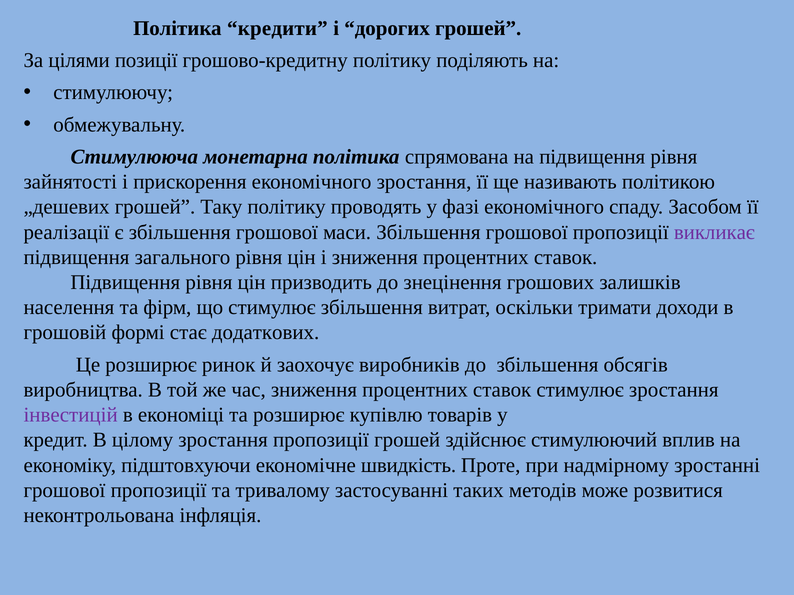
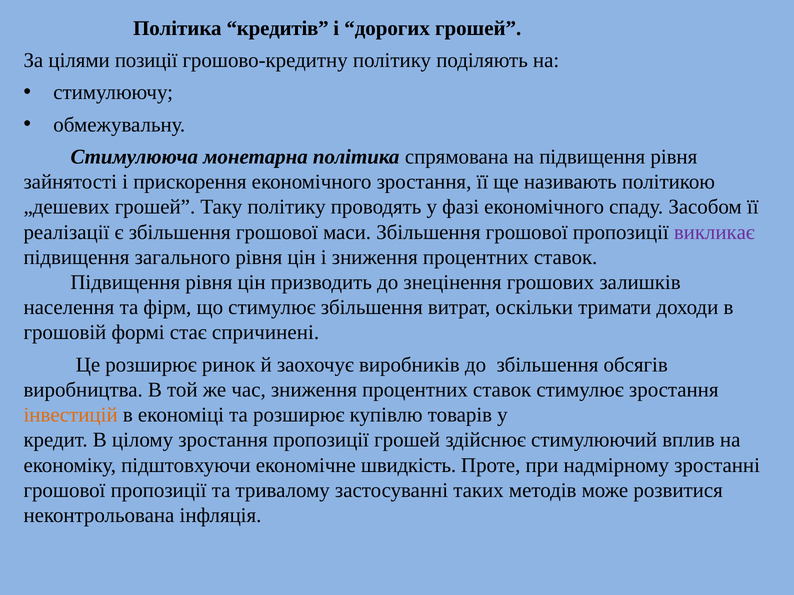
кредити: кредити -> кредитів
додаткових: додаткових -> спричинені
інвестицій colour: purple -> orange
